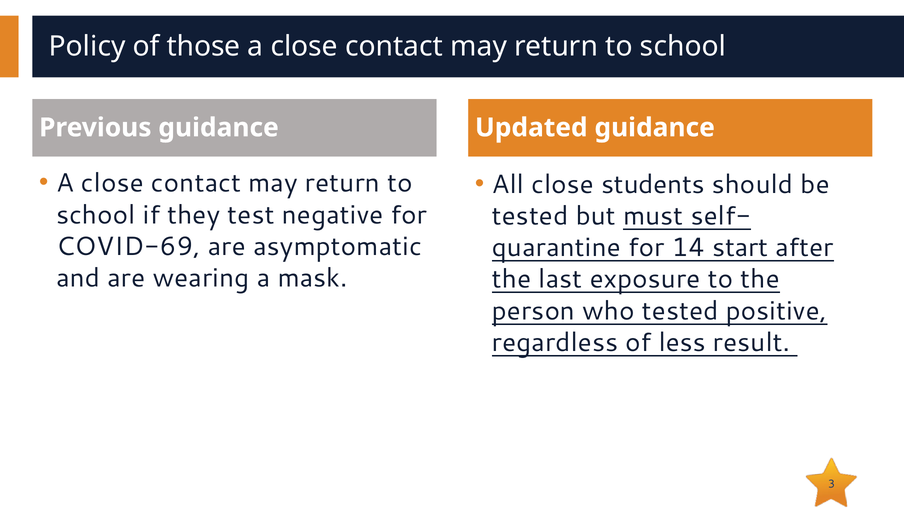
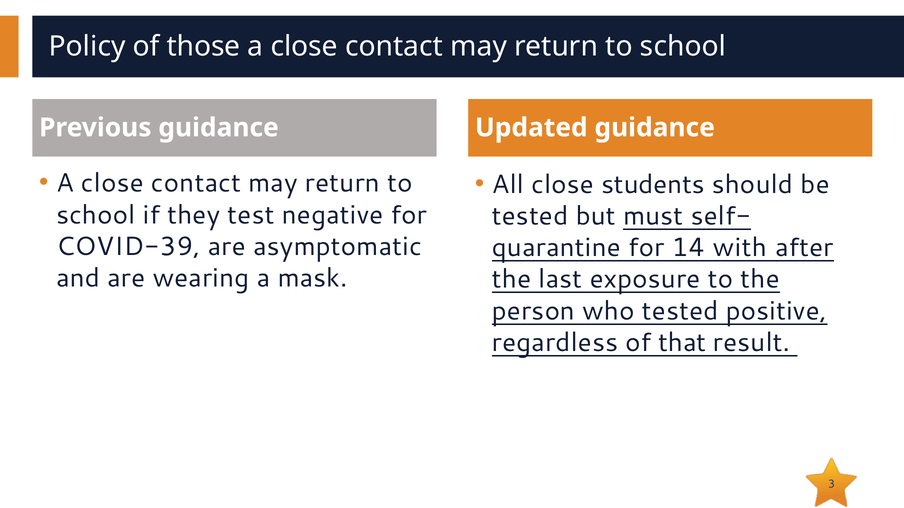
COVID-69: COVID-69 -> COVID-39
start: start -> with
less: less -> that
